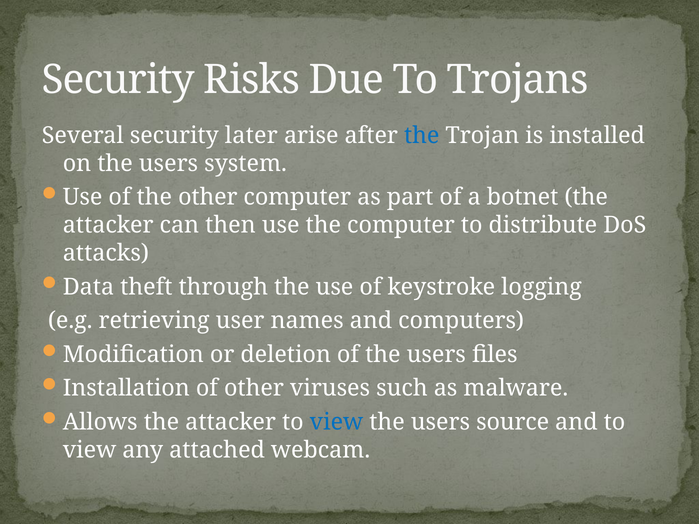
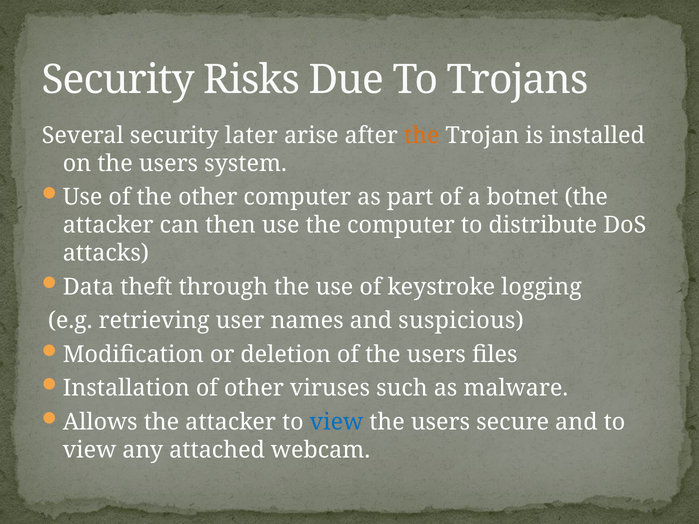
the at (422, 136) colour: blue -> orange
computers: computers -> suspicious
source: source -> secure
